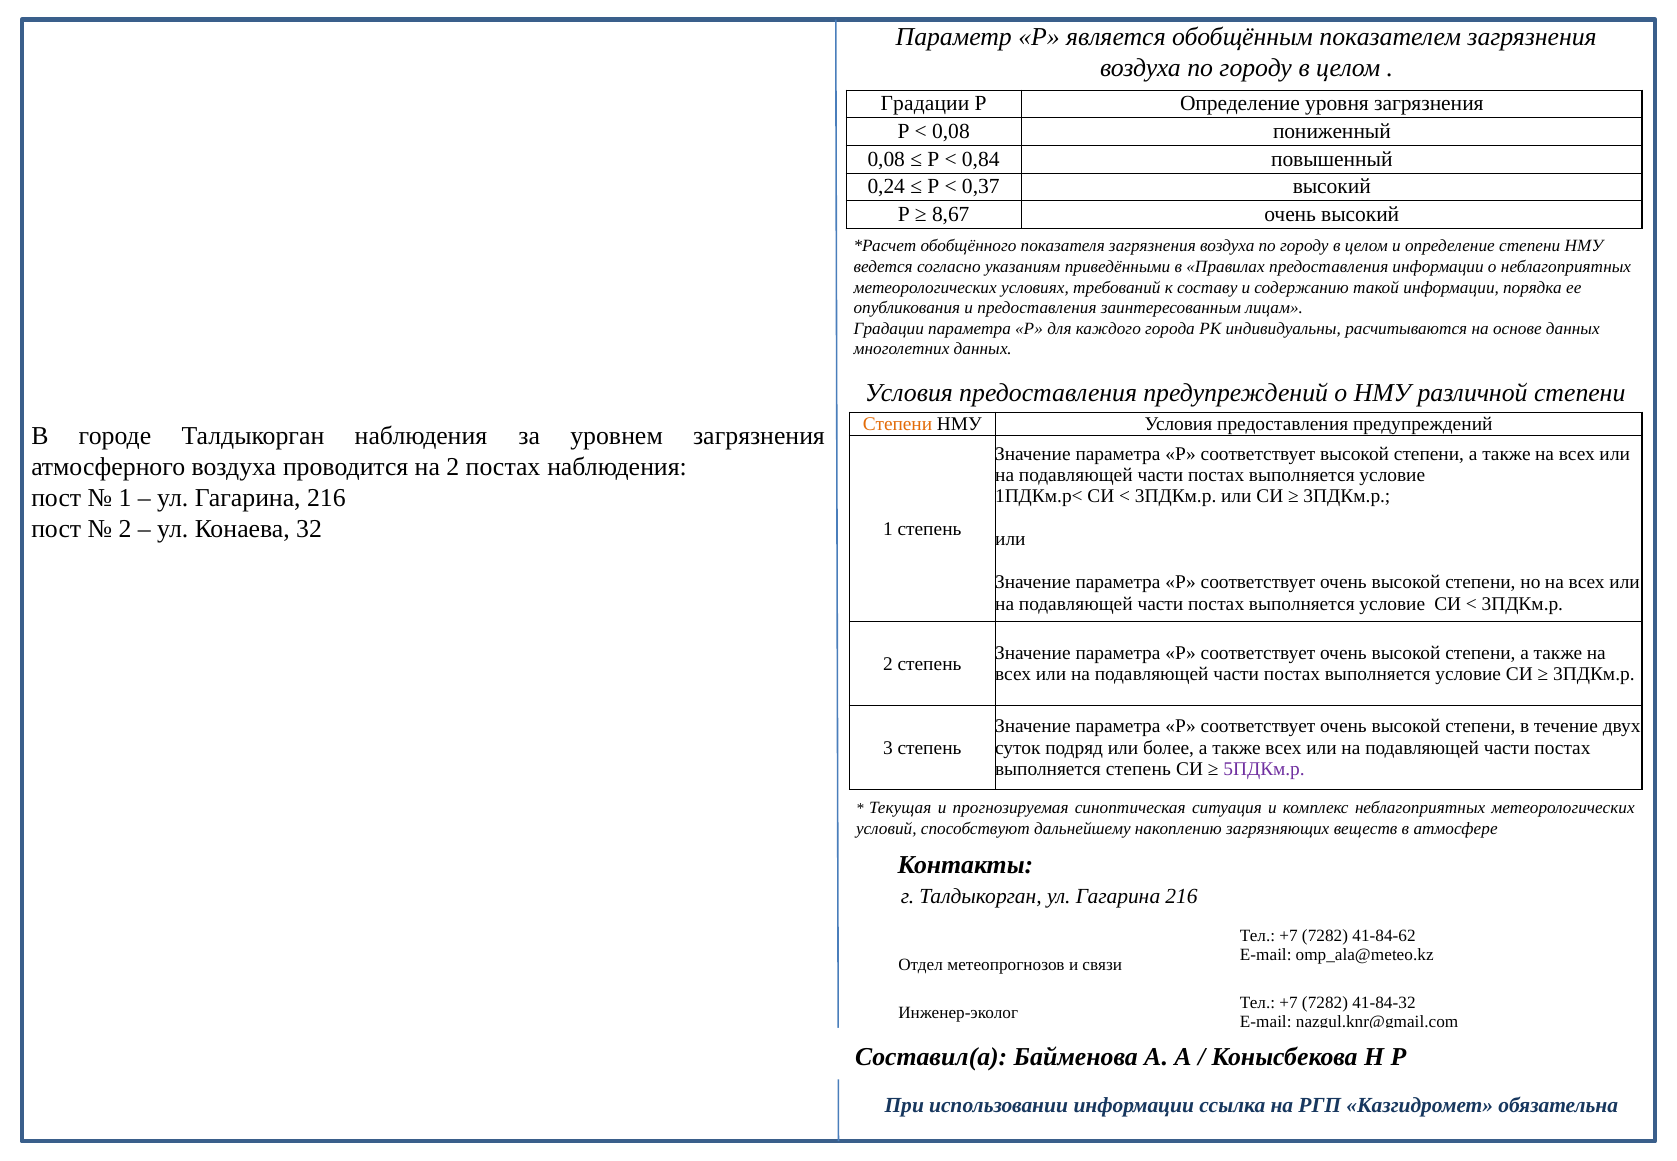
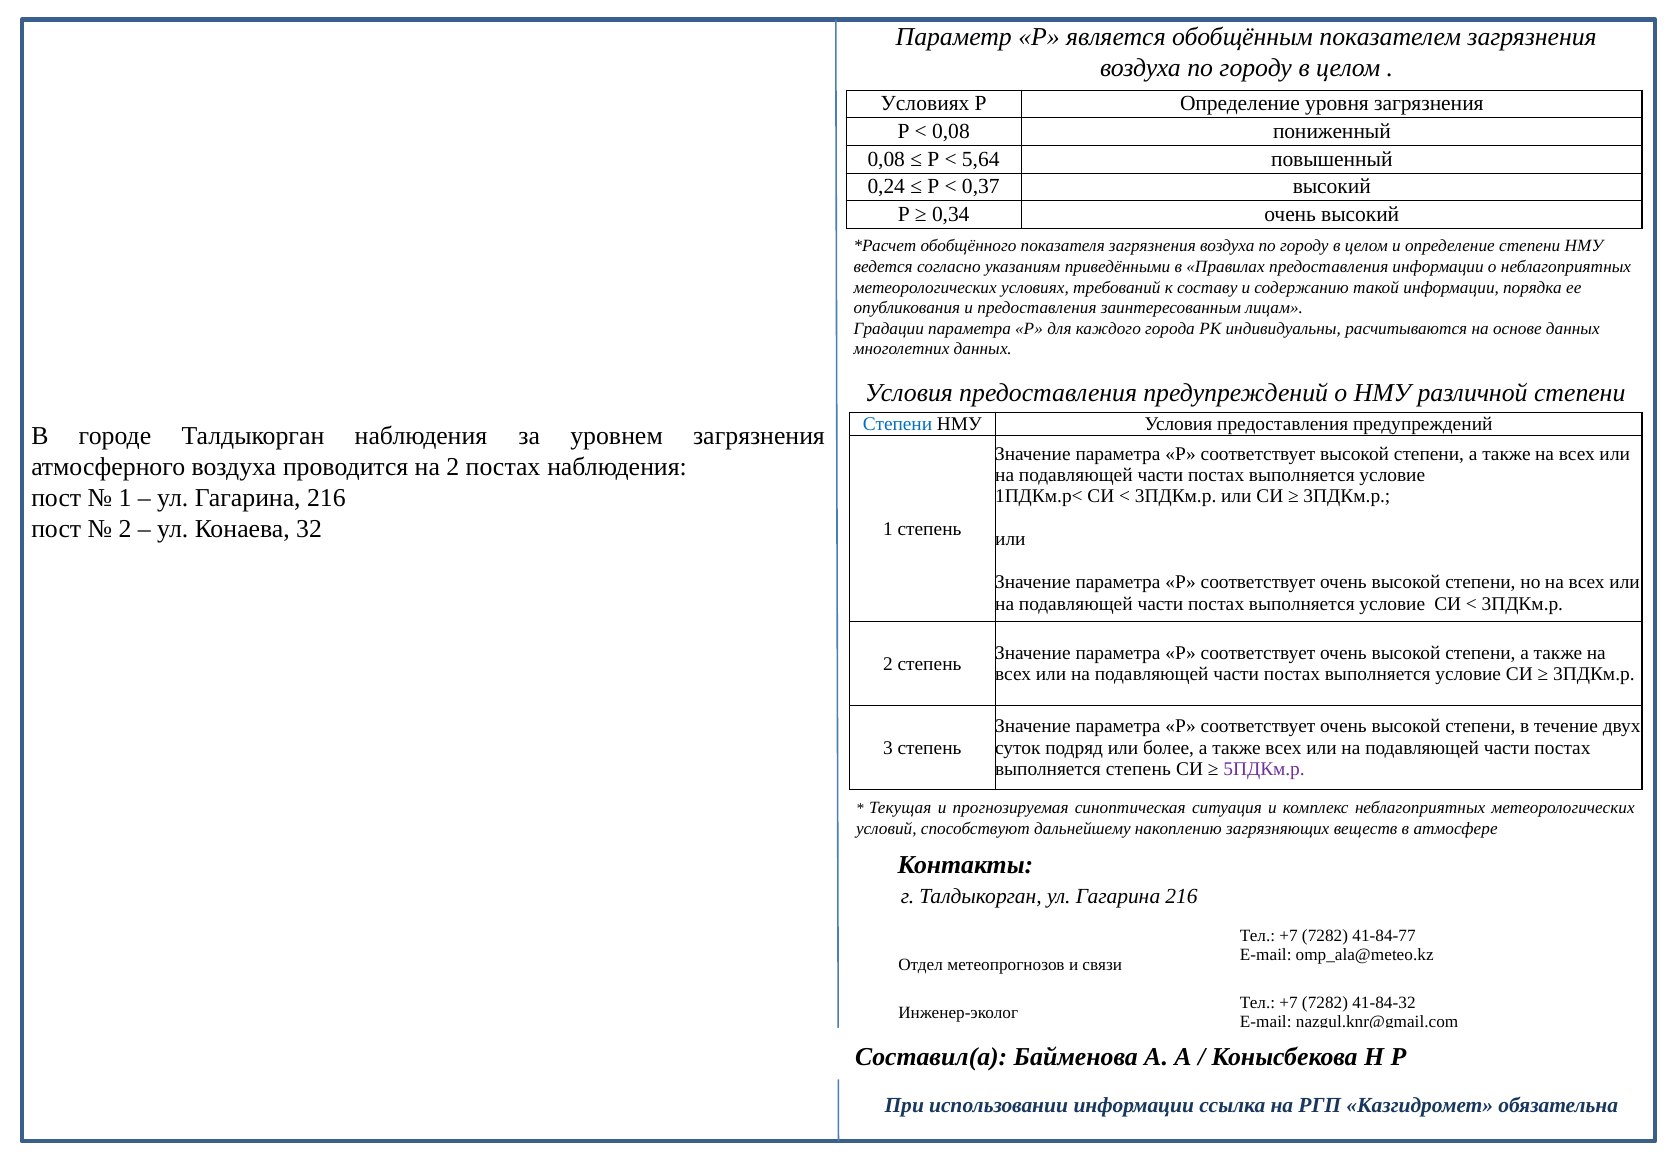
Градации at (925, 104): Градации -> Условиях
0,84: 0,84 -> 5,64
8,67: 8,67 -> 0,34
Степени at (897, 424) colour: orange -> blue
41-84-62: 41-84-62 -> 41-84-77
